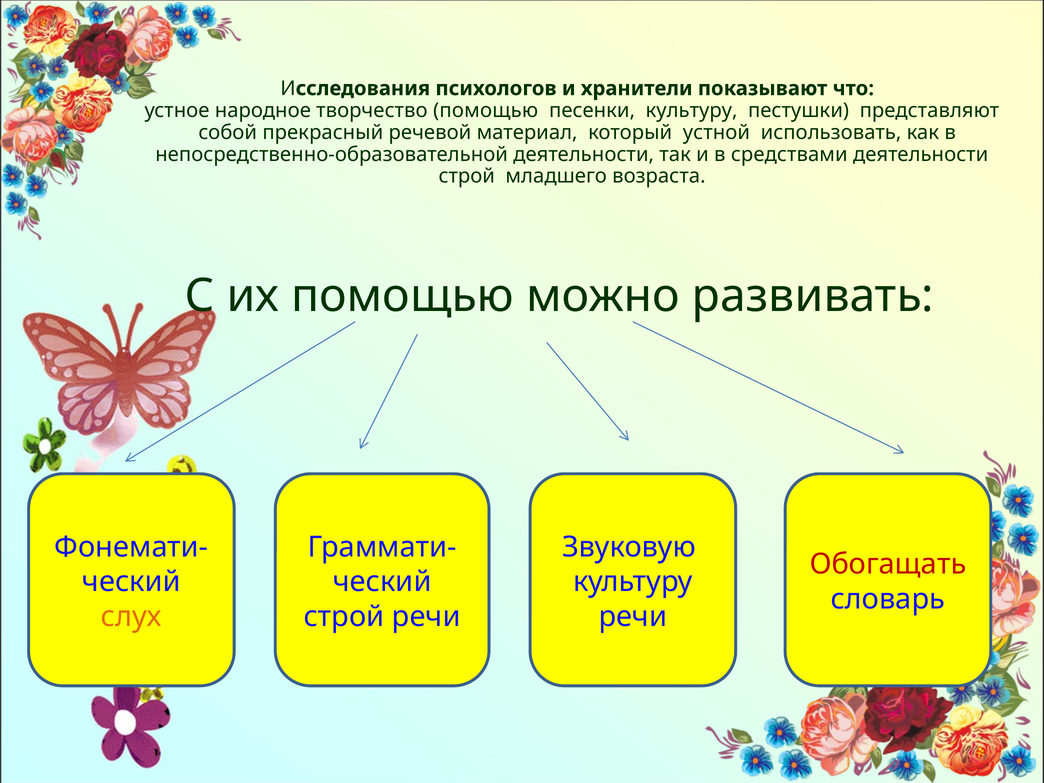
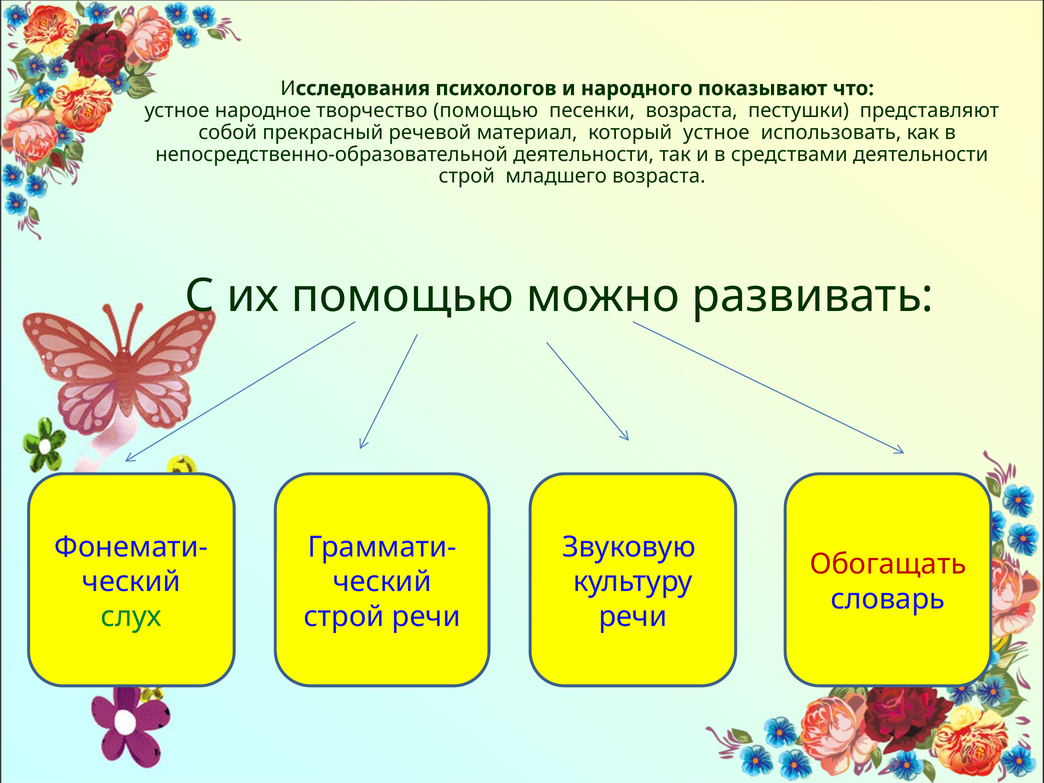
хранители: хранители -> народного
песенки культуру: культуру -> возраста
который устной: устной -> устное
слух colour: orange -> green
